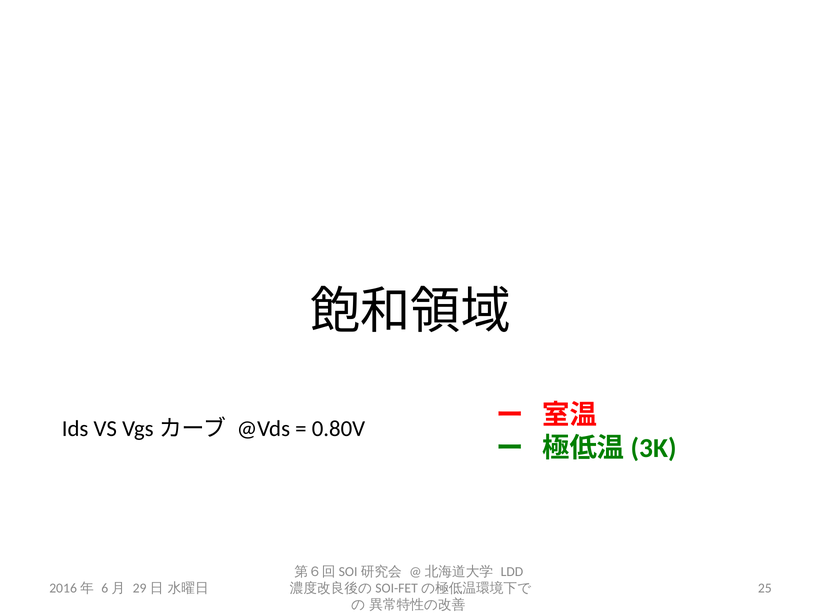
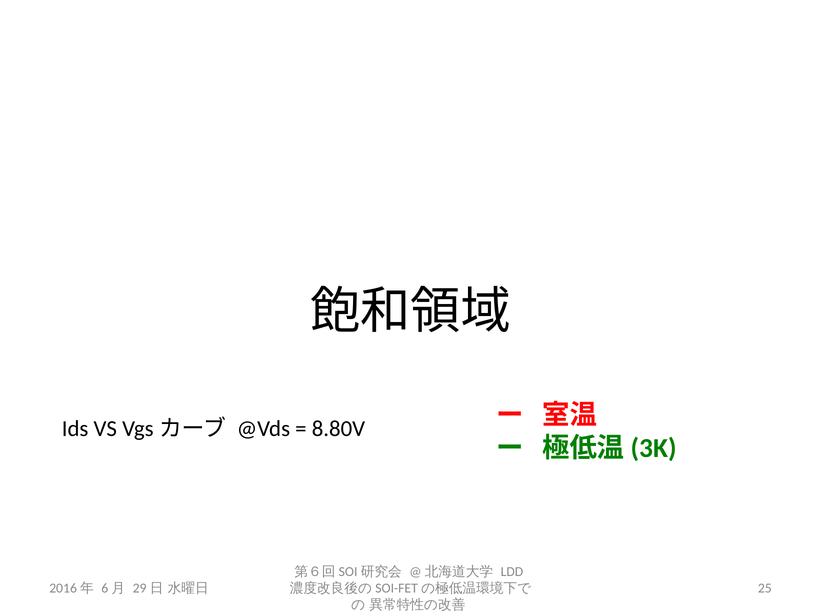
0.80V: 0.80V -> 8.80V
